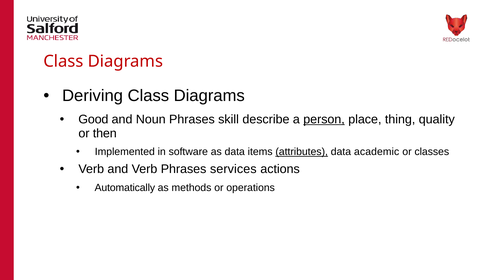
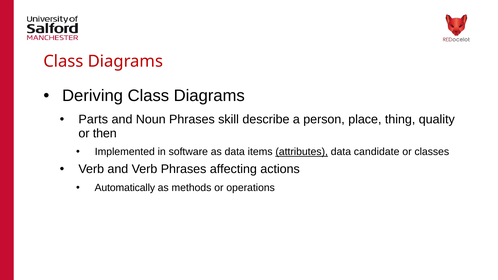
Good: Good -> Parts
person underline: present -> none
academic: academic -> candidate
services: services -> affecting
